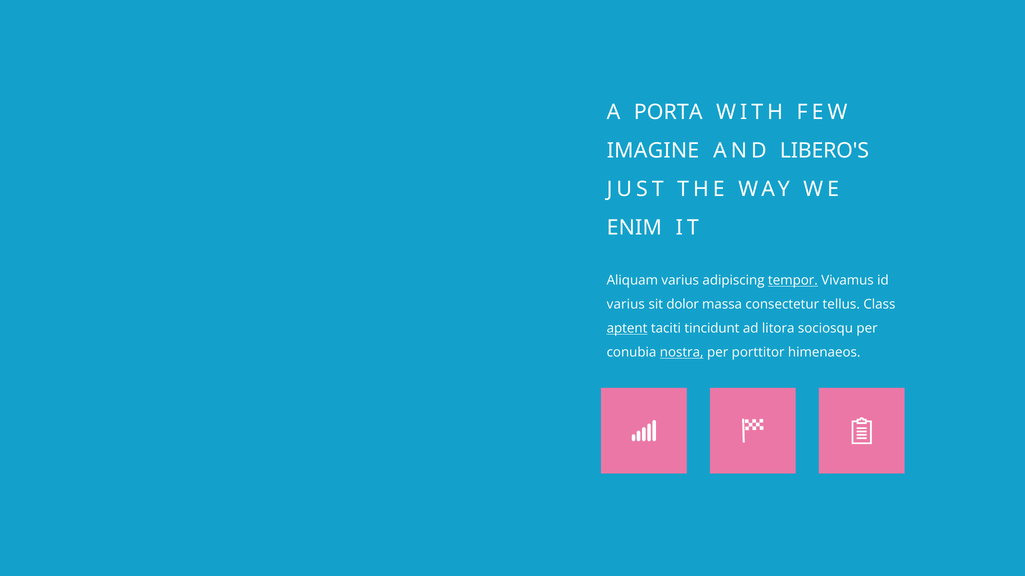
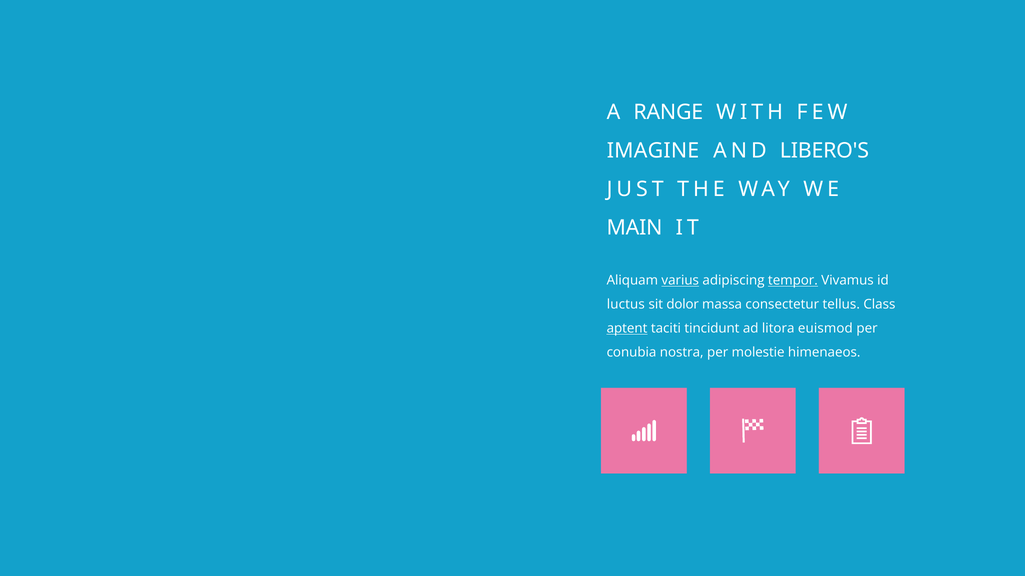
PORTA: PORTA -> RANGE
ENIM: ENIM -> MAIN
varius at (680, 281) underline: none -> present
varius at (626, 305): varius -> luctus
sociosqu: sociosqu -> euismod
nostra underline: present -> none
porttitor: porttitor -> molestie
